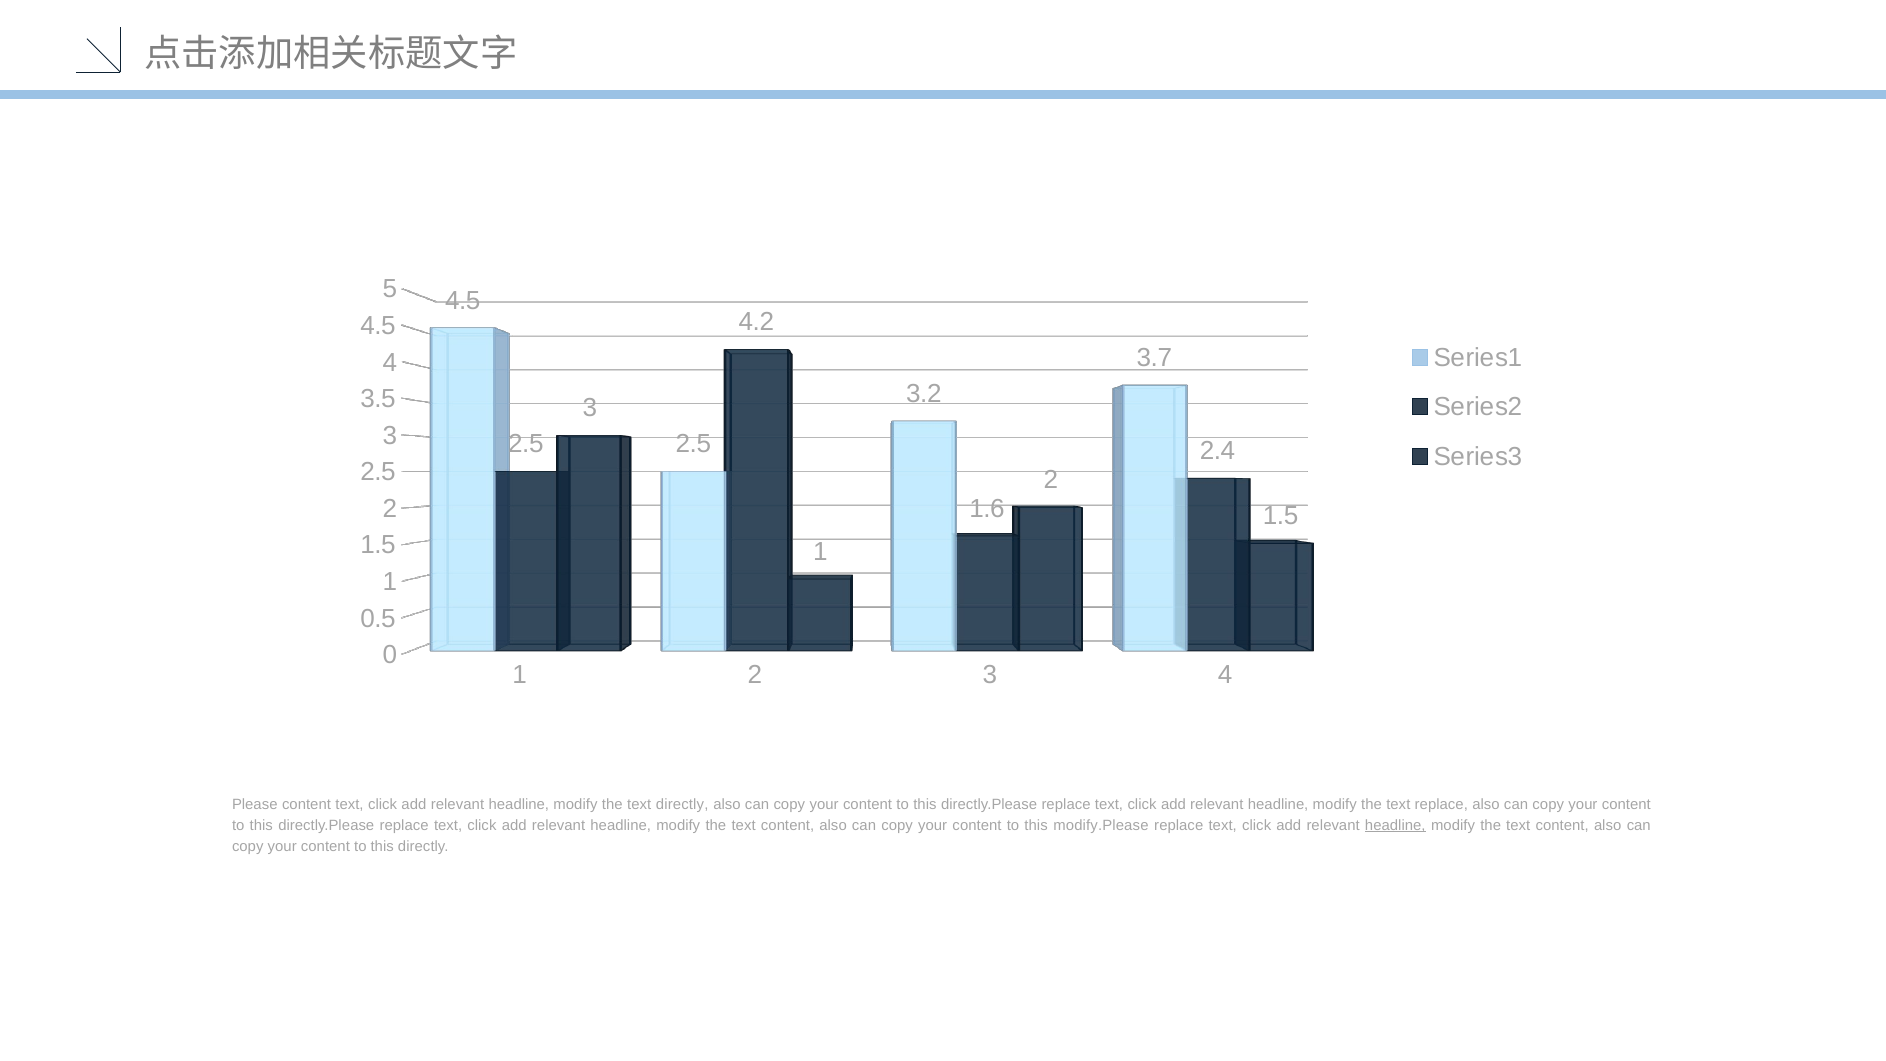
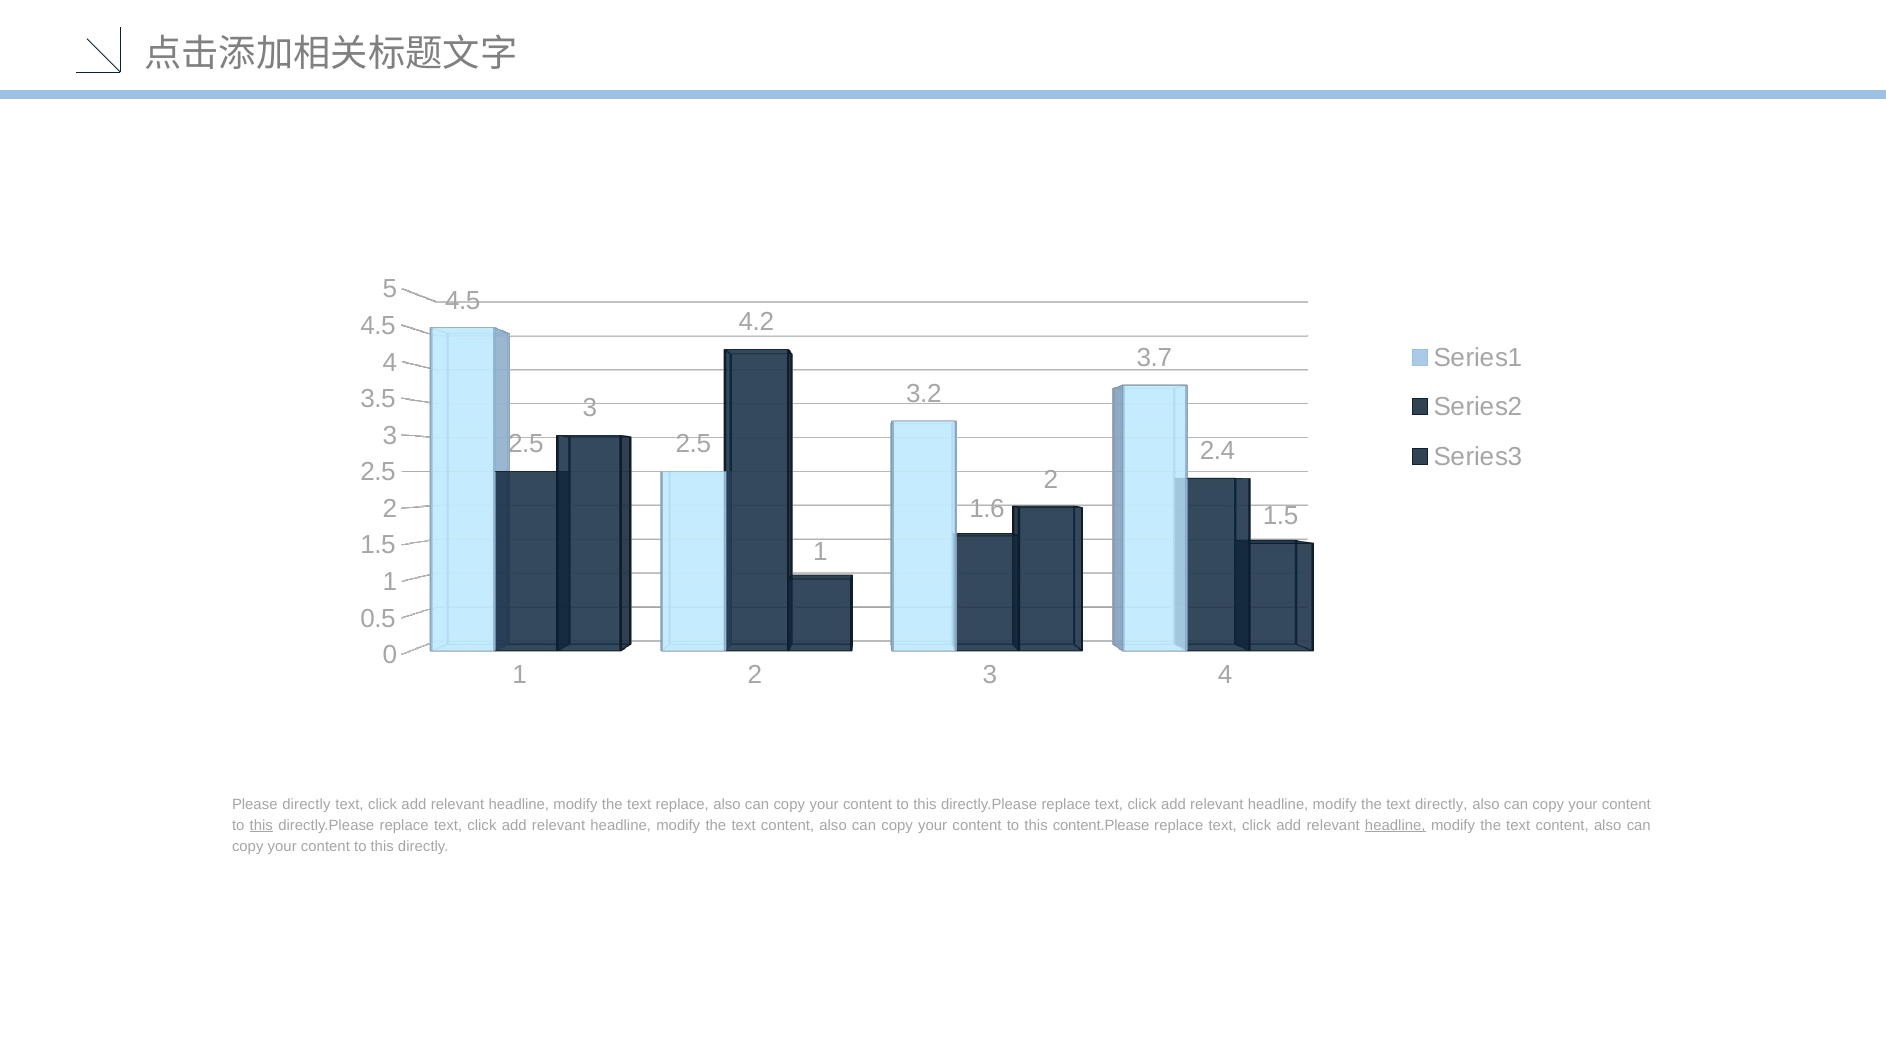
Please content: content -> directly
text directly: directly -> replace
text replace: replace -> directly
this at (261, 825) underline: none -> present
modify.Please: modify.Please -> content.Please
